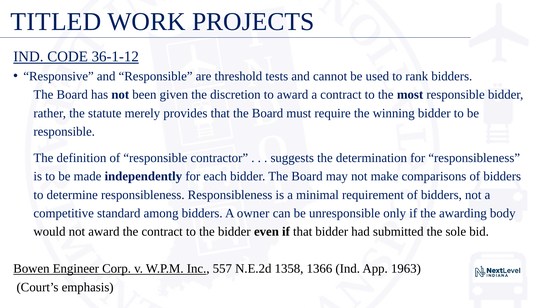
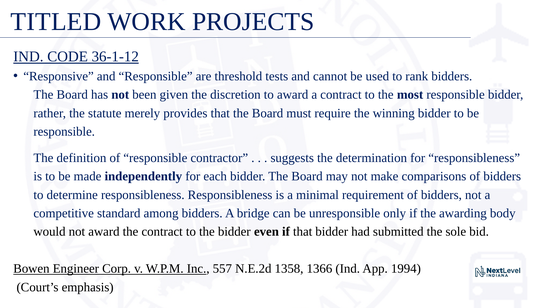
owner: owner -> bridge
1963: 1963 -> 1994
